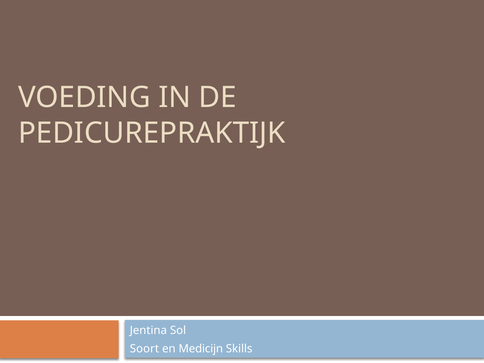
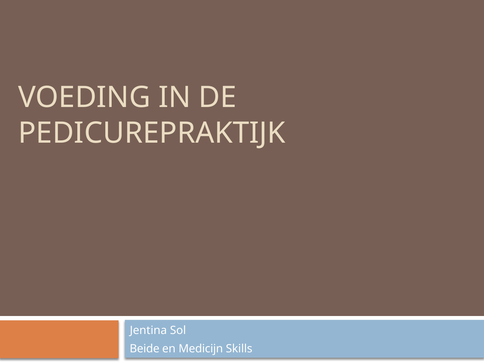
Soort: Soort -> Beide
